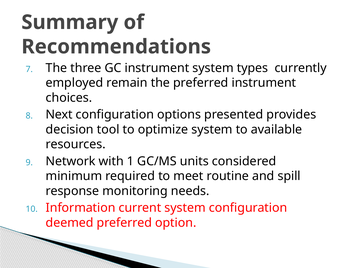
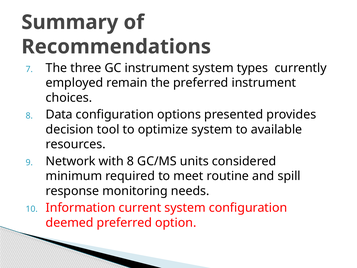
Next: Next -> Data
with 1: 1 -> 8
